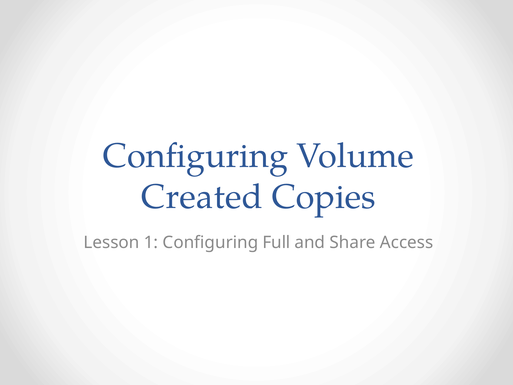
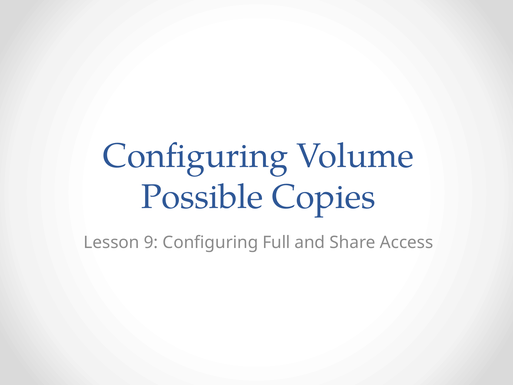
Created: Created -> Possible
1: 1 -> 9
